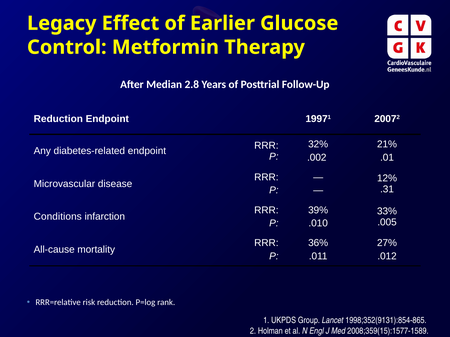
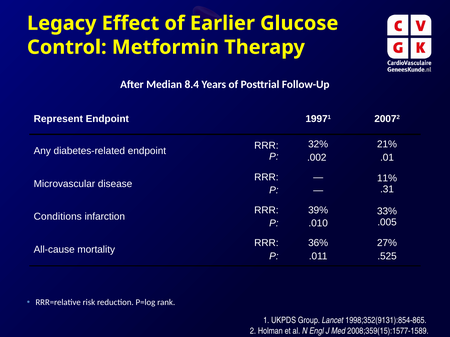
2.8: 2.8 -> 8.4
Reduction at (58, 119): Reduction -> Represent
12%: 12% -> 11%
.012: .012 -> .525
